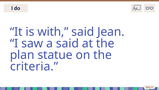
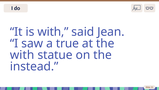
a said: said -> true
plan at (22, 55): plan -> with
criteria: criteria -> instead
